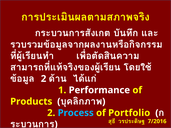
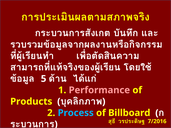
2 at (44, 79): 2 -> 5
Performance colour: white -> pink
Portfolio: Portfolio -> Billboard
